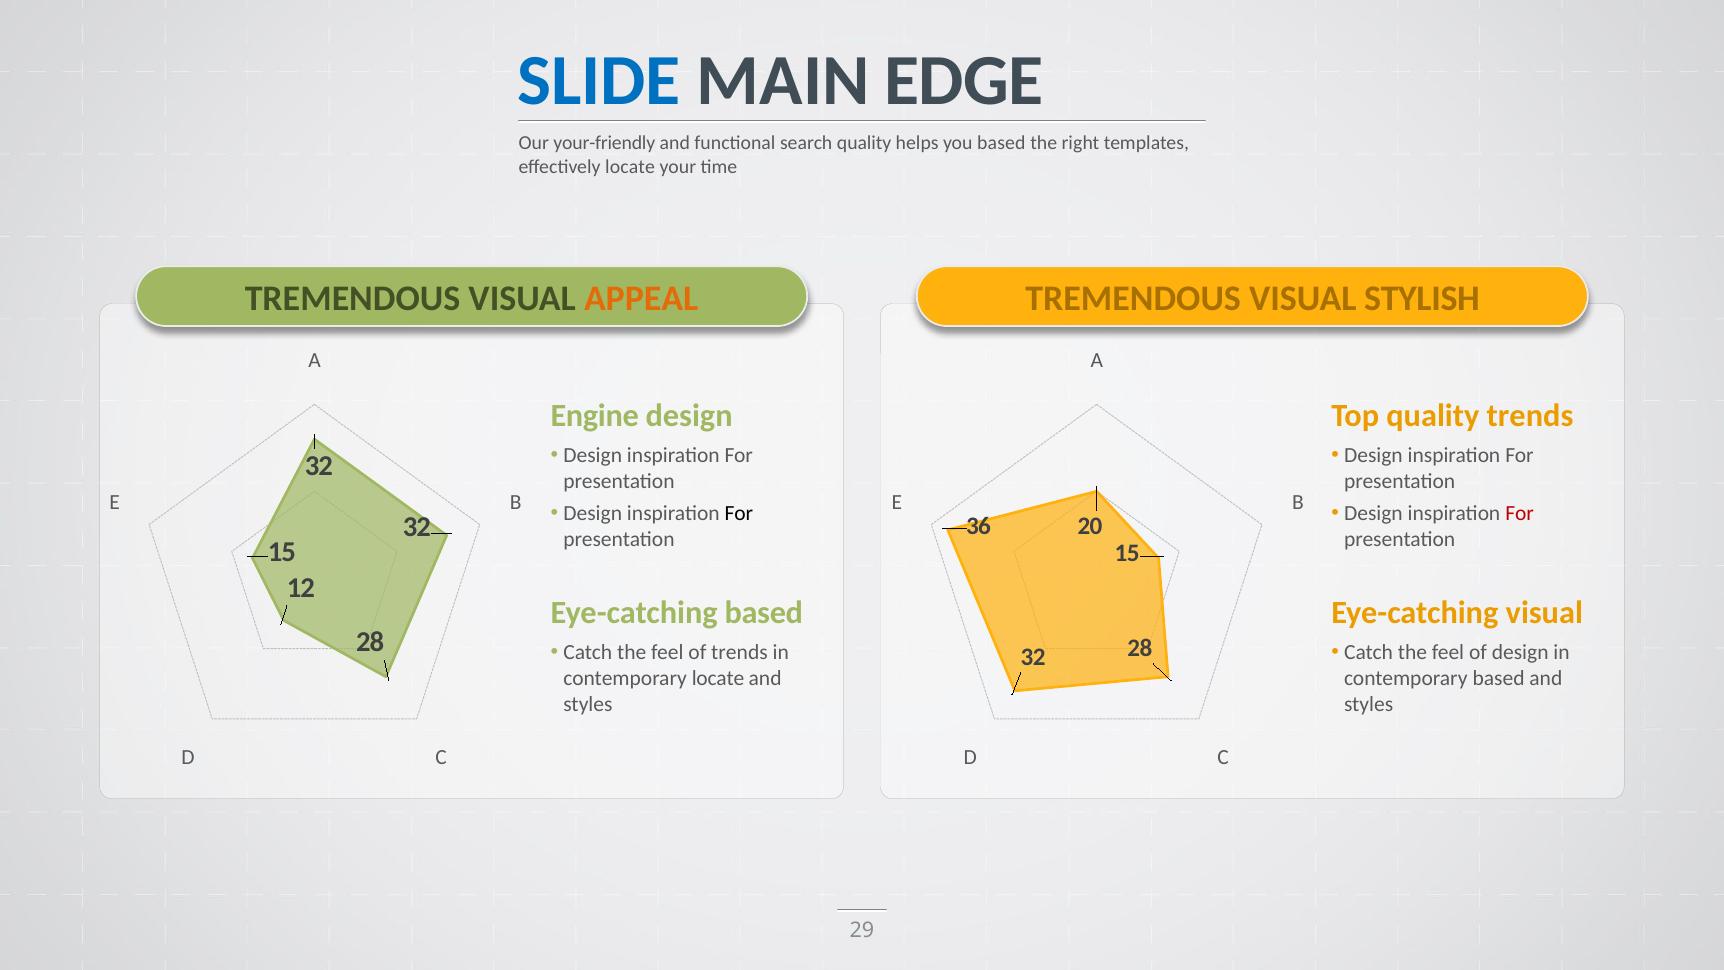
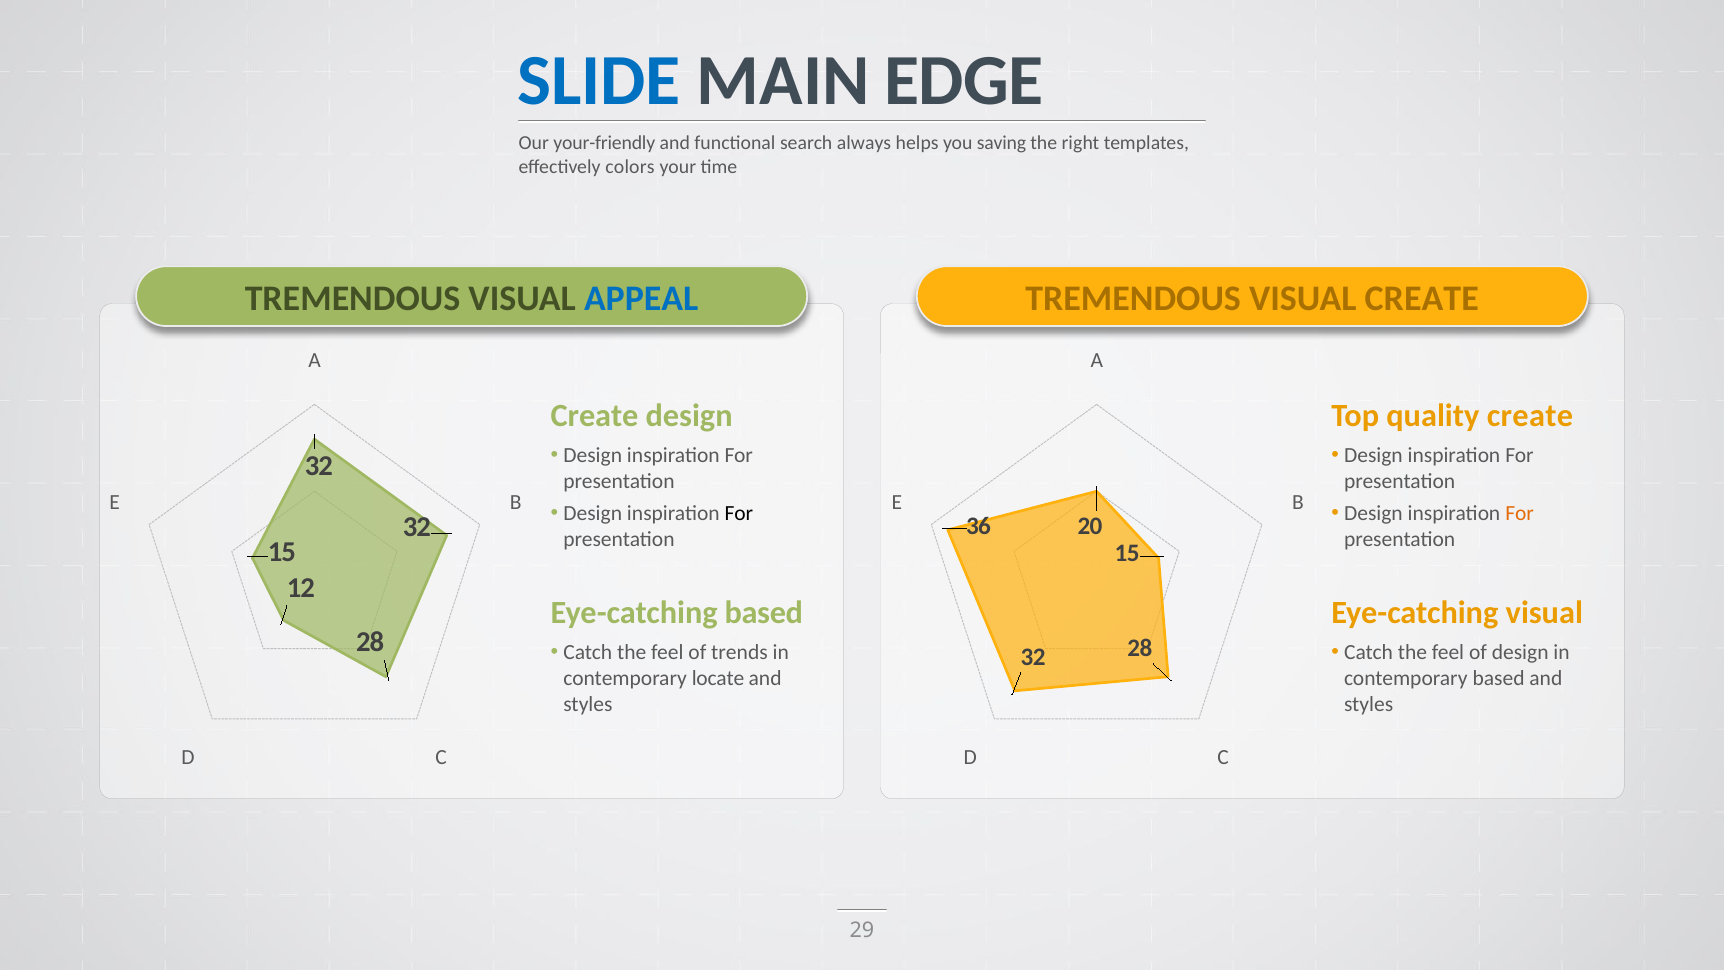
search quality: quality -> always
you based: based -> saving
effectively locate: locate -> colors
APPEAL colour: orange -> blue
VISUAL STYLISH: STYLISH -> CREATE
Engine at (595, 416): Engine -> Create
quality trends: trends -> create
For at (1520, 514) colour: red -> orange
